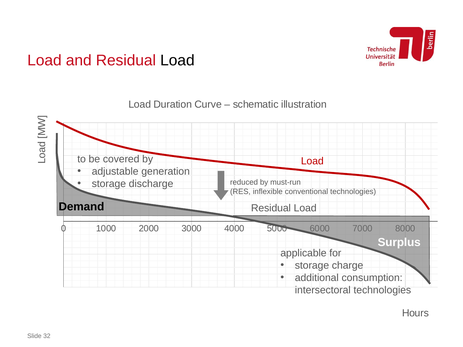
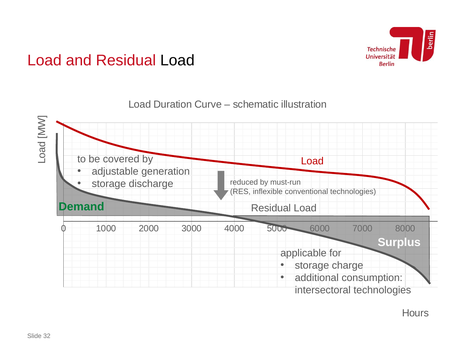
Demand colour: black -> green
